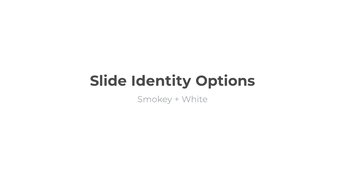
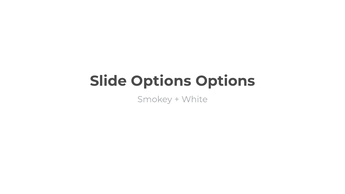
Slide Identity: Identity -> Options
